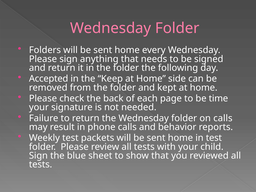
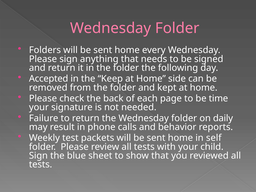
on calls: calls -> daily
in test: test -> self
